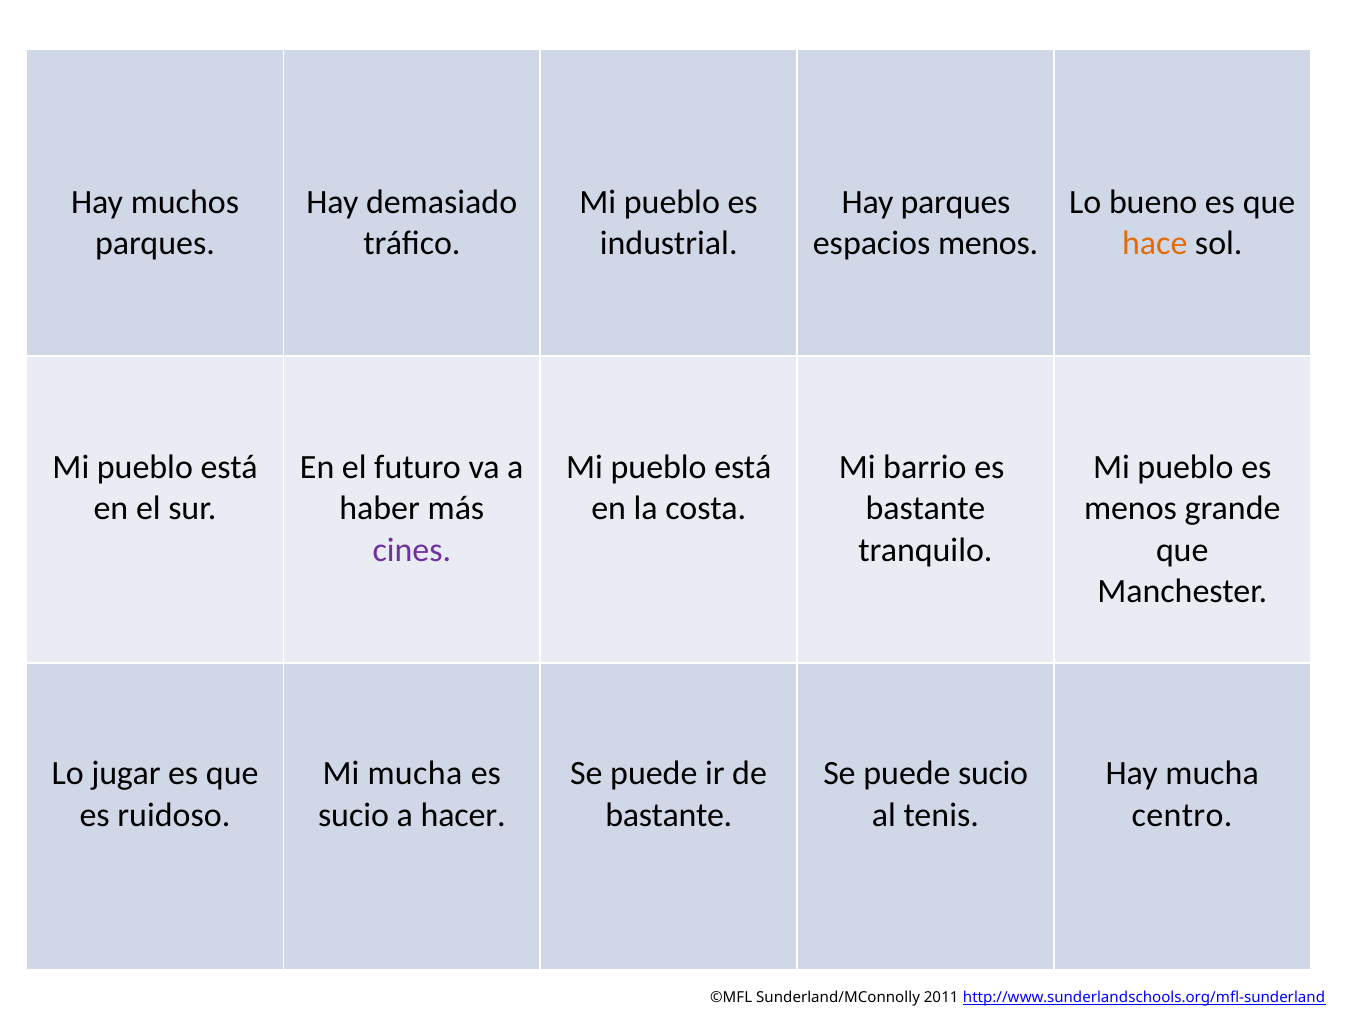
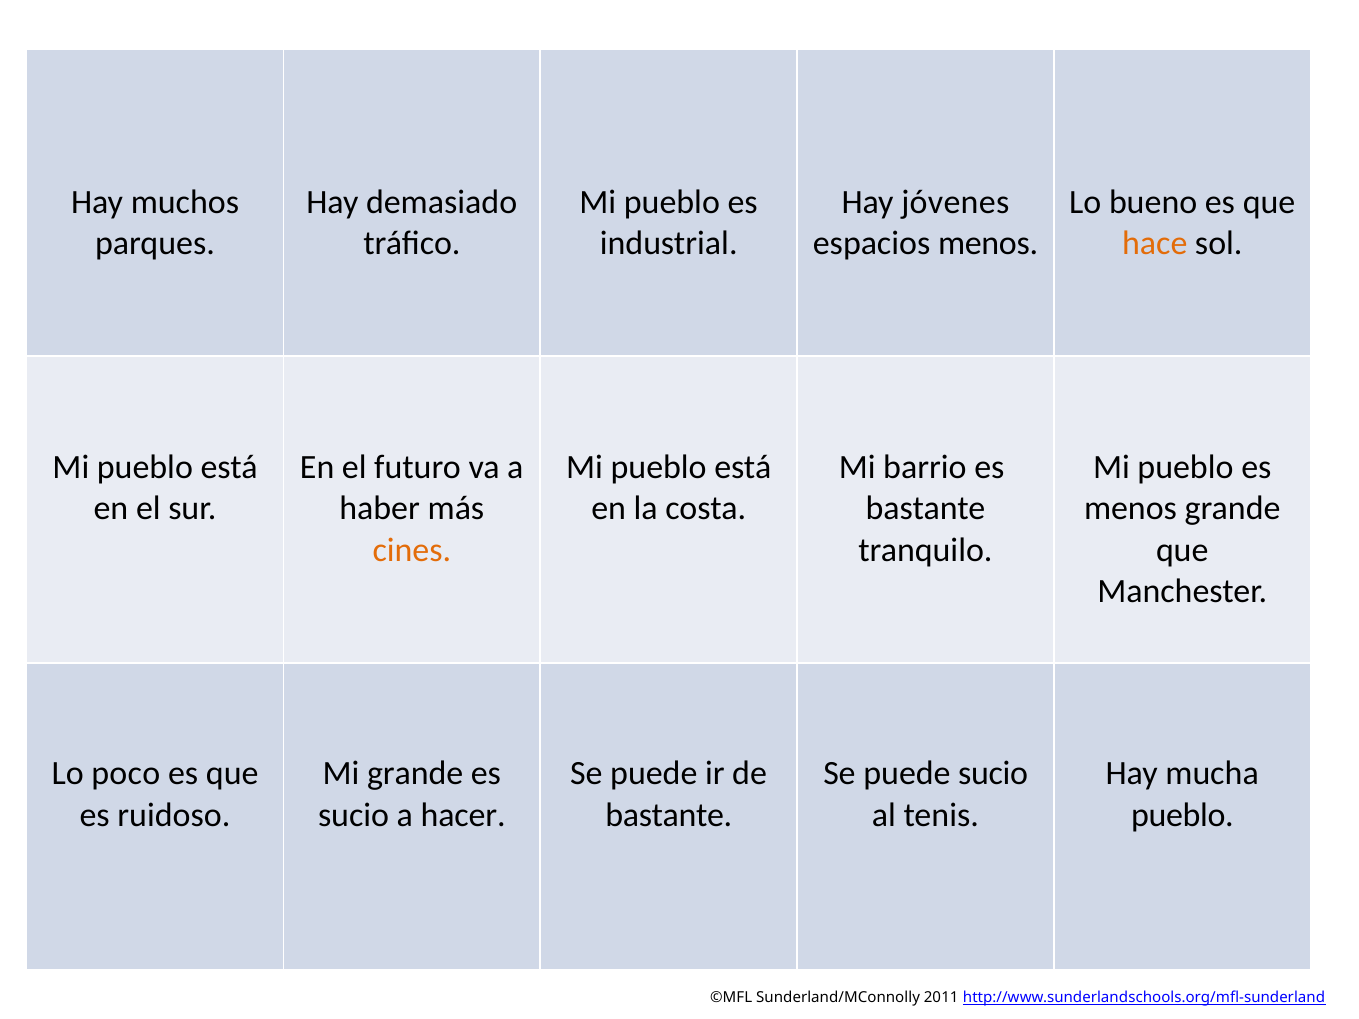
Hay parques: parques -> jóvenes
cines colour: purple -> orange
jugar: jugar -> poco
Mi mucha: mucha -> grande
centro at (1182, 815): centro -> pueblo
